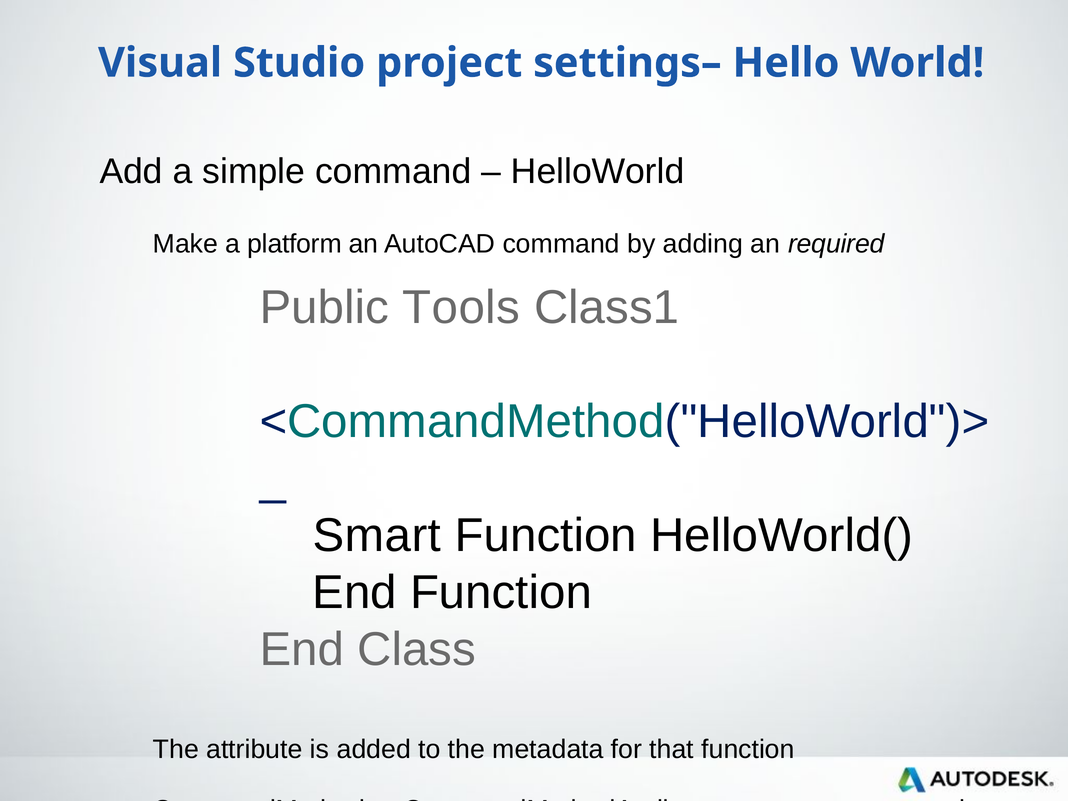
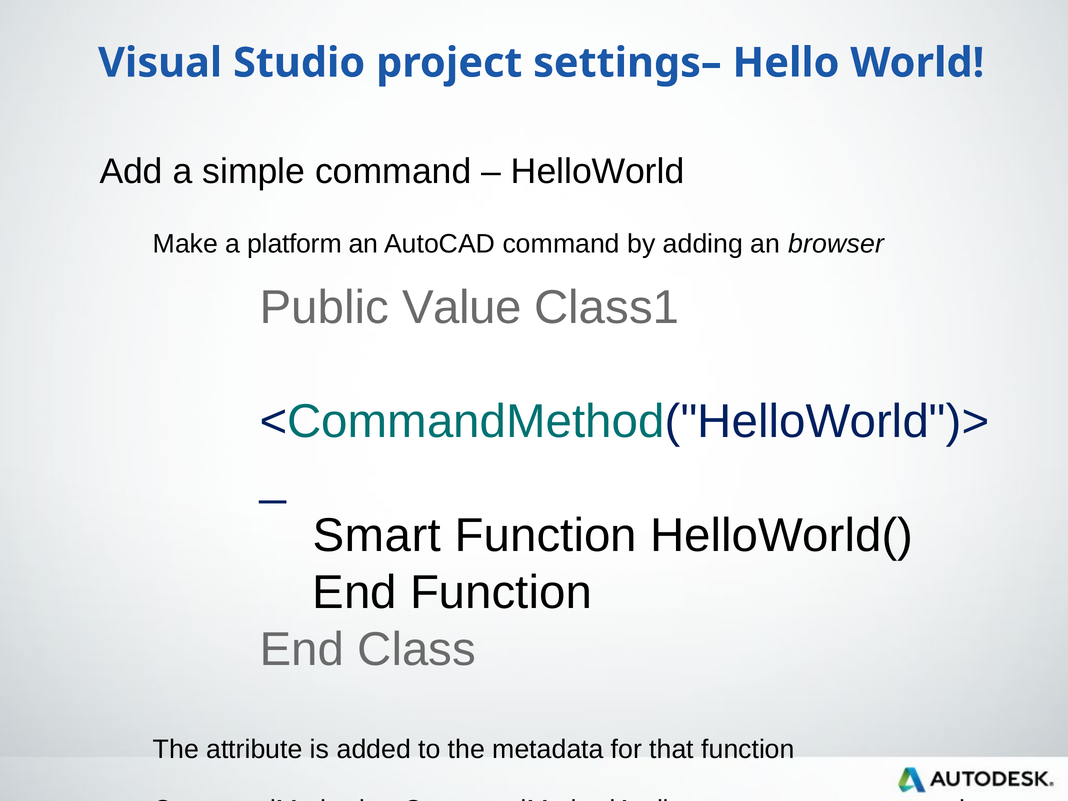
an required: required -> browser
Tools: Tools -> Value
